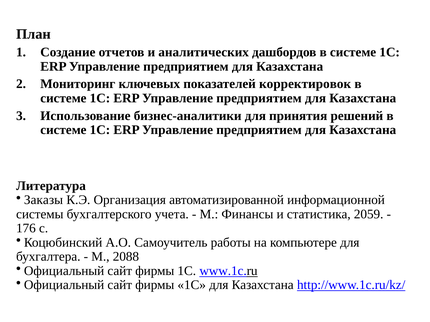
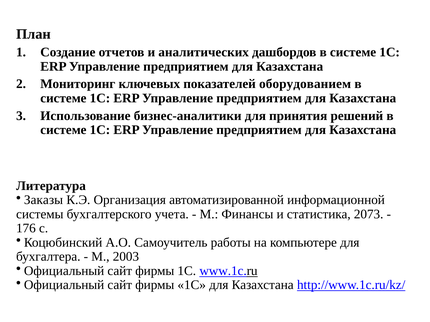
корректировок: корректировок -> оборудованием
2059: 2059 -> 2073
2088: 2088 -> 2003
